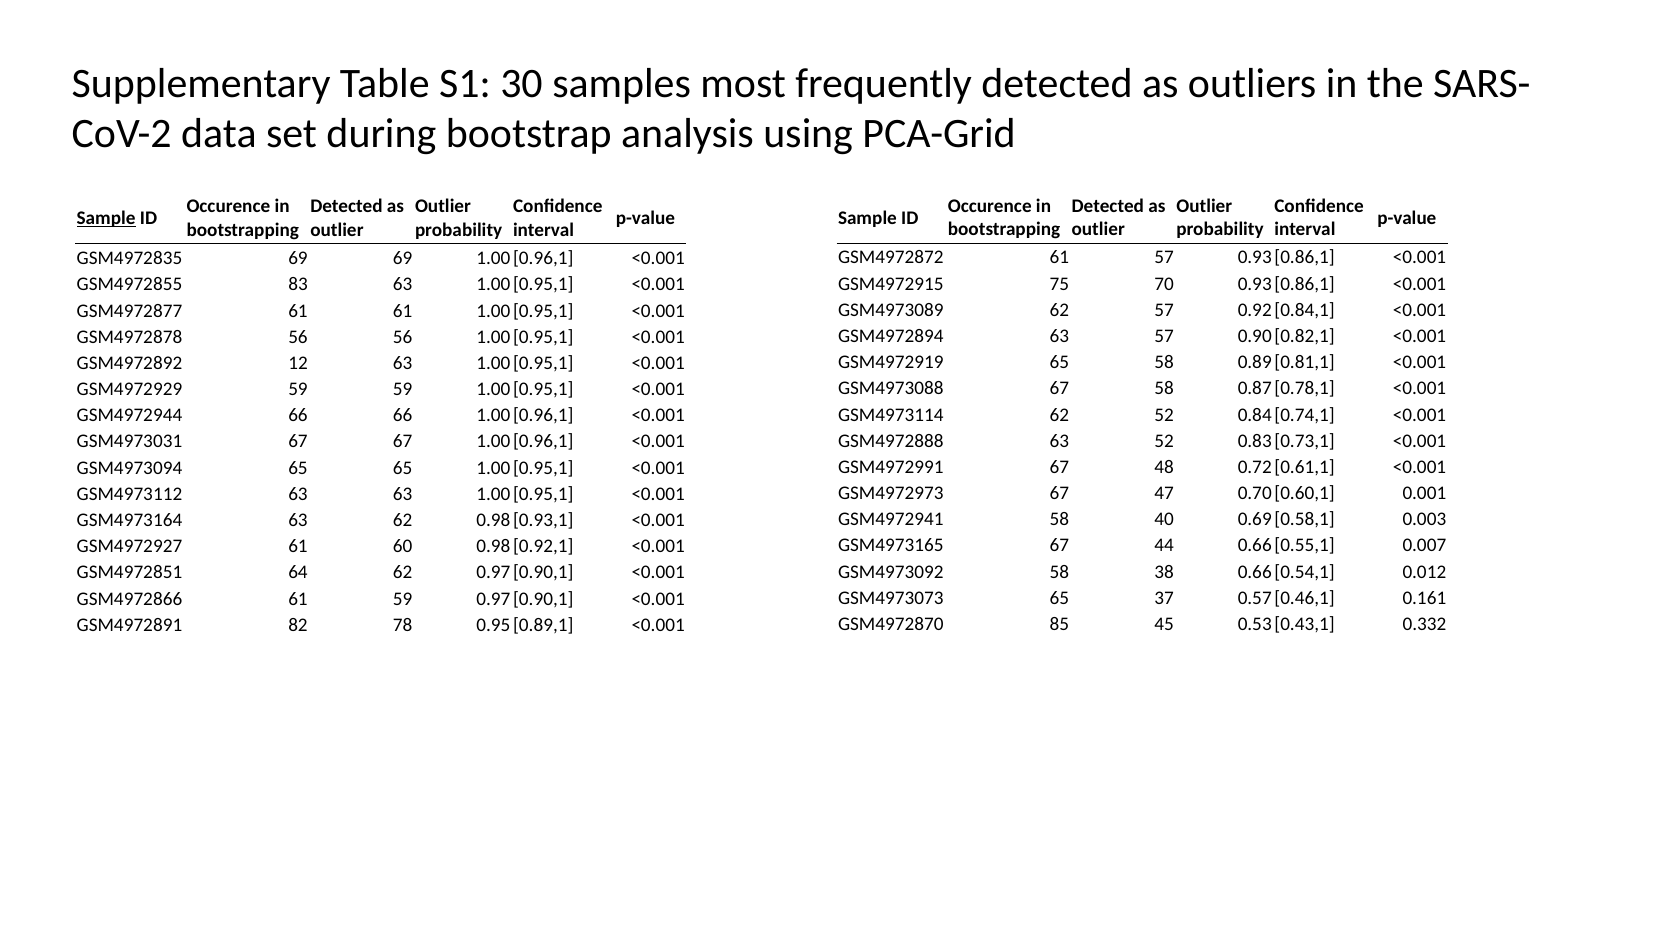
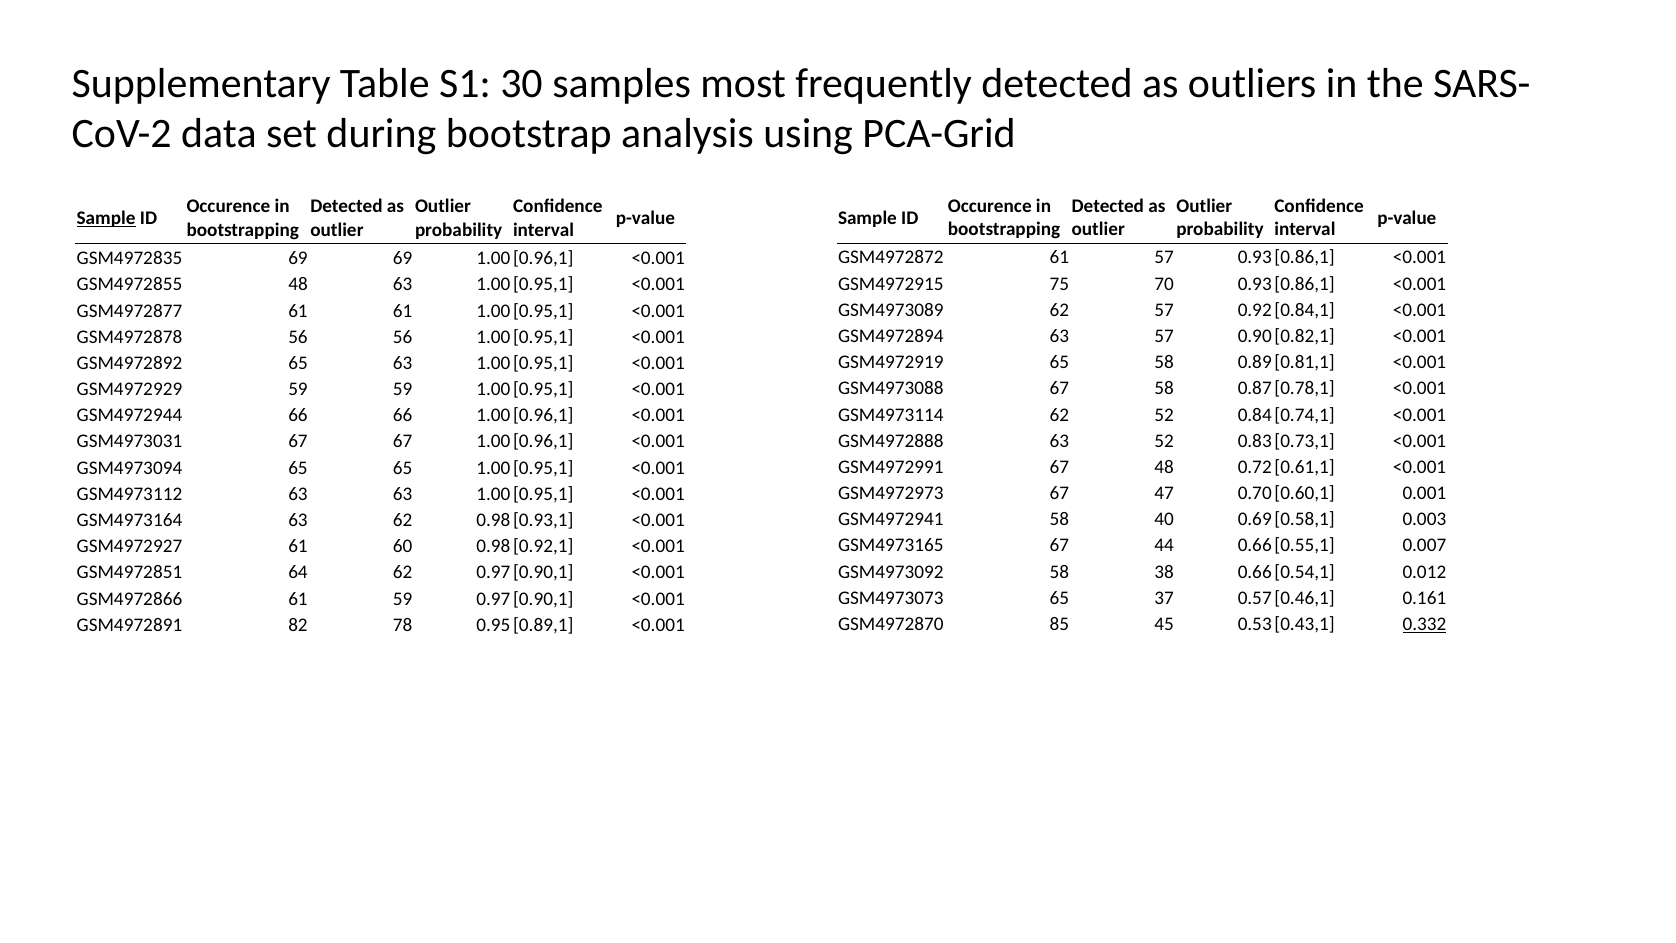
GSM4972855 83: 83 -> 48
GSM4972892 12: 12 -> 65
0.332 underline: none -> present
